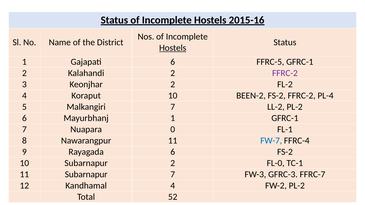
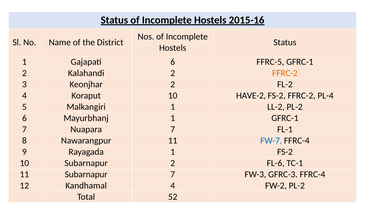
Hostels at (173, 48) underline: present -> none
FFRC-2 at (285, 73) colour: purple -> orange
BEEN-2: BEEN-2 -> HAVE-2
Malkangiri 7: 7 -> 1
Nuapara 0: 0 -> 7
Rayagada 6: 6 -> 1
FL-0: FL-0 -> FL-6
GFRC-3 FFRC-7: FFRC-7 -> FFRC-4
